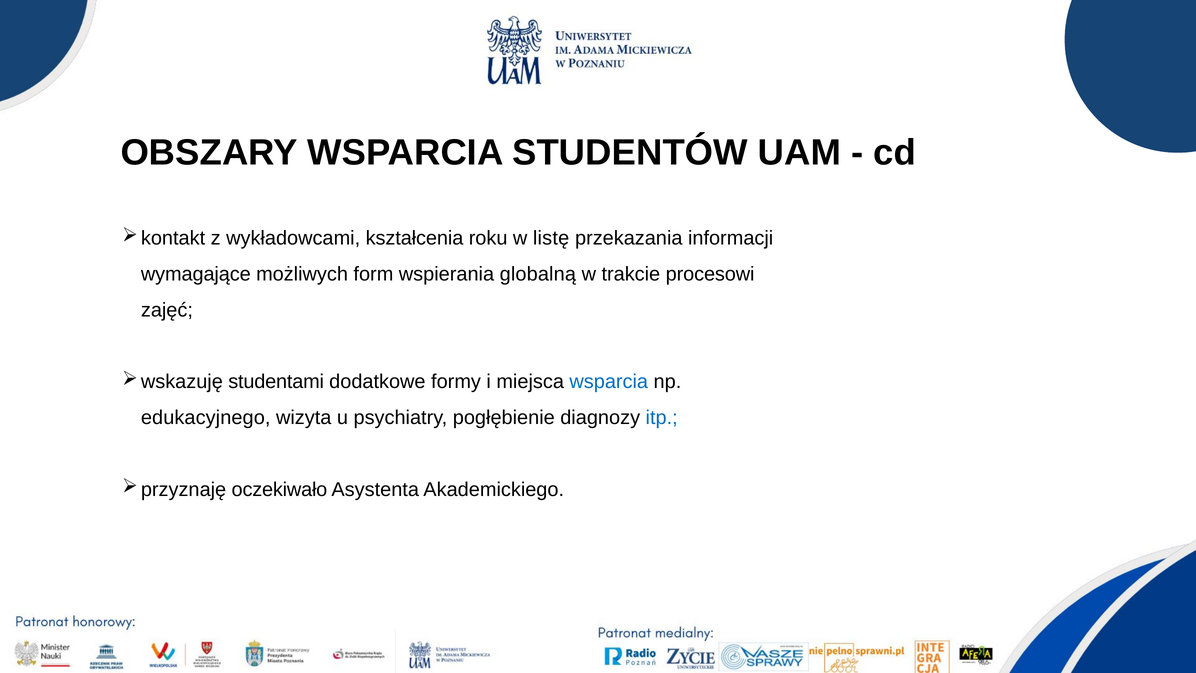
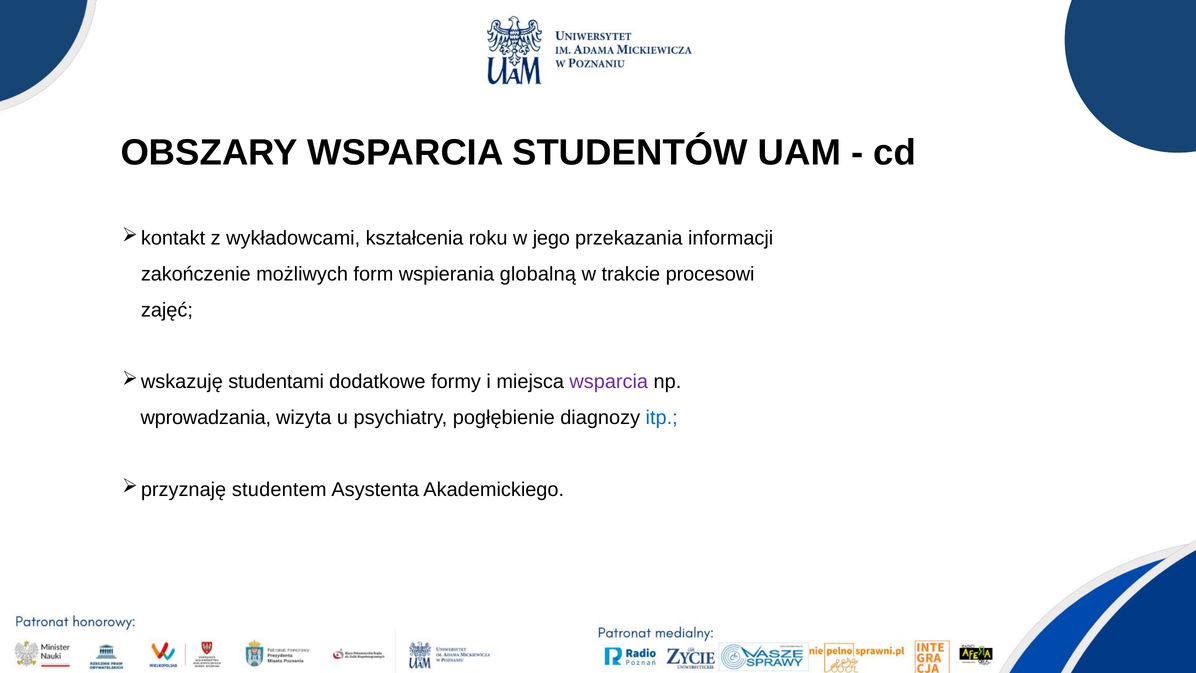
listę: listę -> jego
wymagające: wymagające -> zakończenie
wsparcia at (609, 382) colour: blue -> purple
edukacyjnego: edukacyjnego -> wprowadzania
oczekiwało: oczekiwało -> studentem
